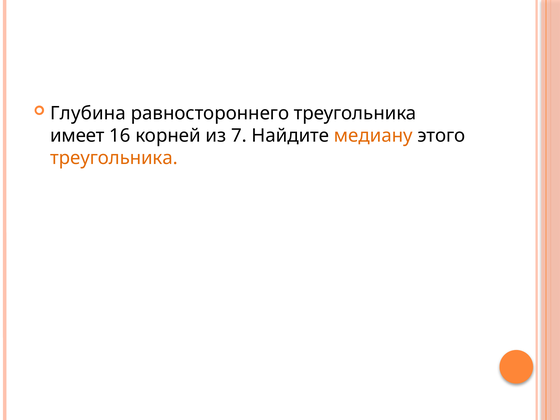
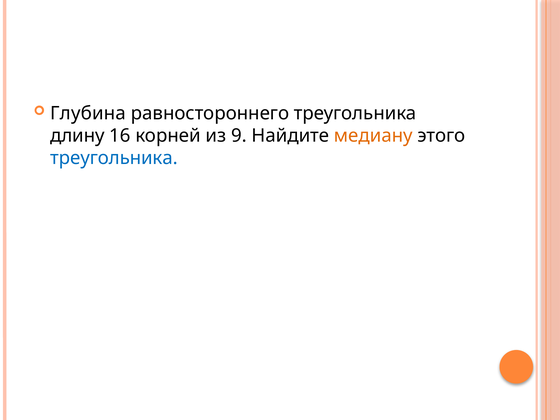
имеет: имеет -> длину
7: 7 -> 9
треугольника at (114, 158) colour: orange -> blue
